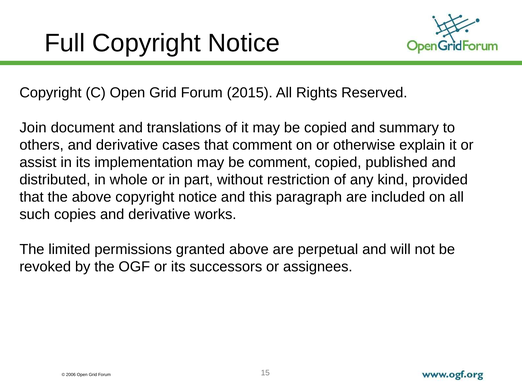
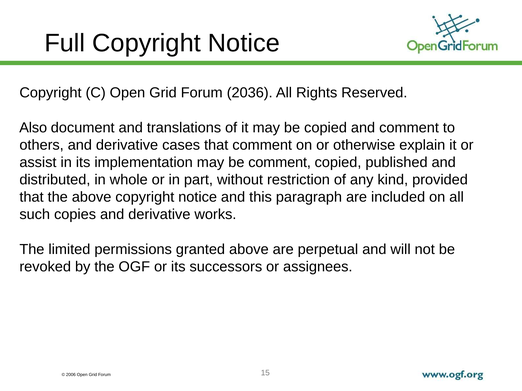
2015: 2015 -> 2036
Join: Join -> Also
and summary: summary -> comment
